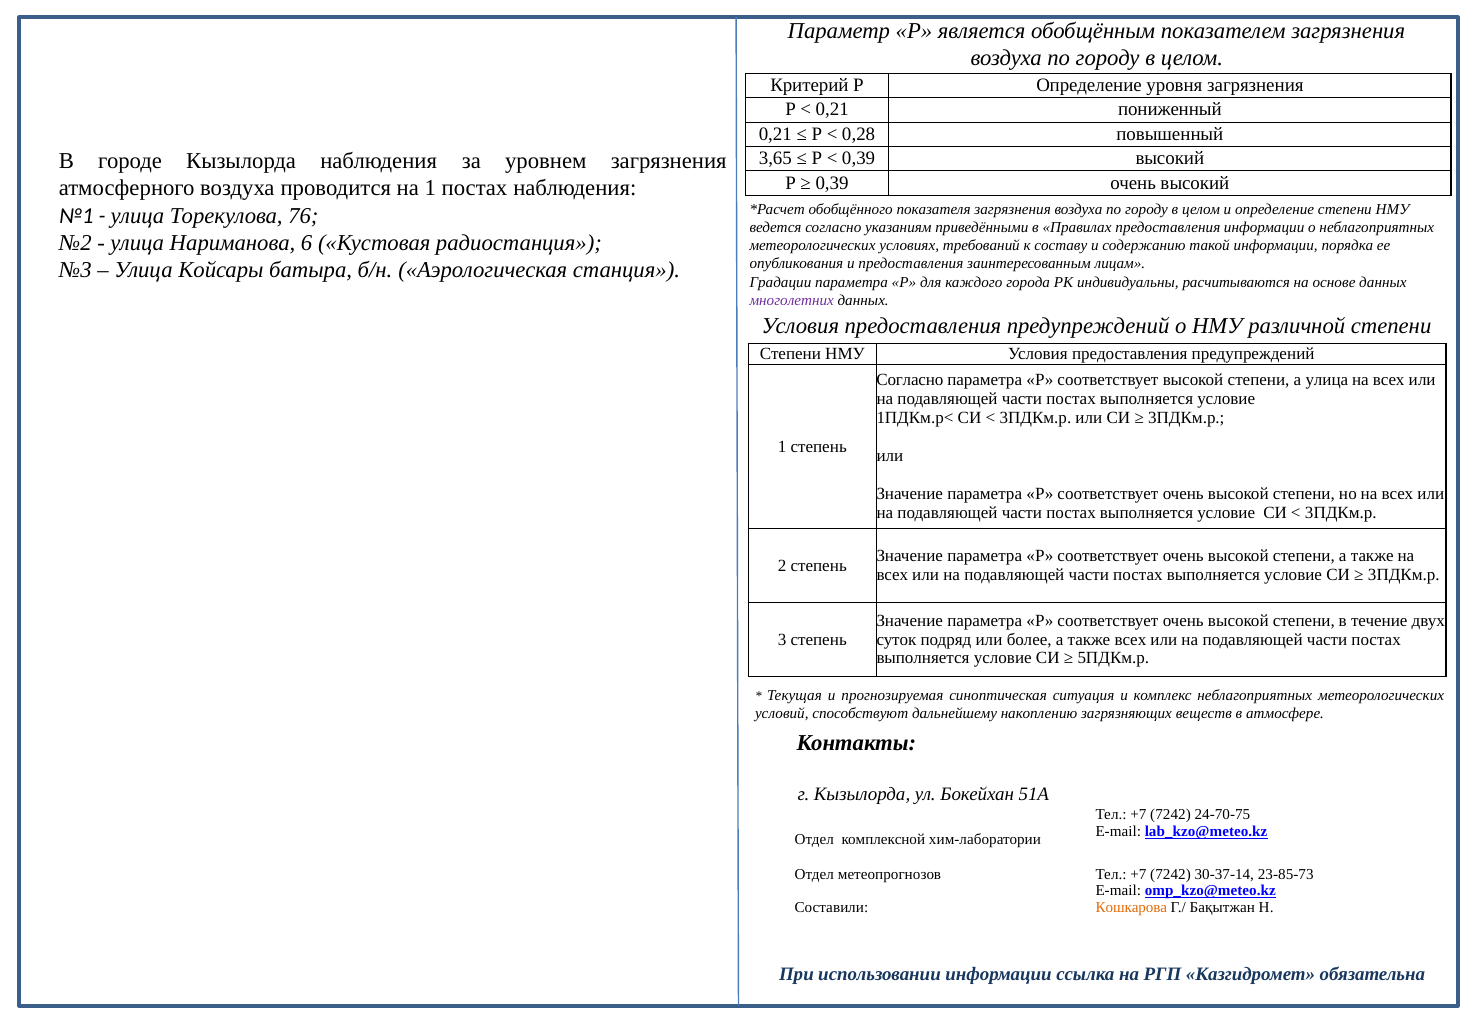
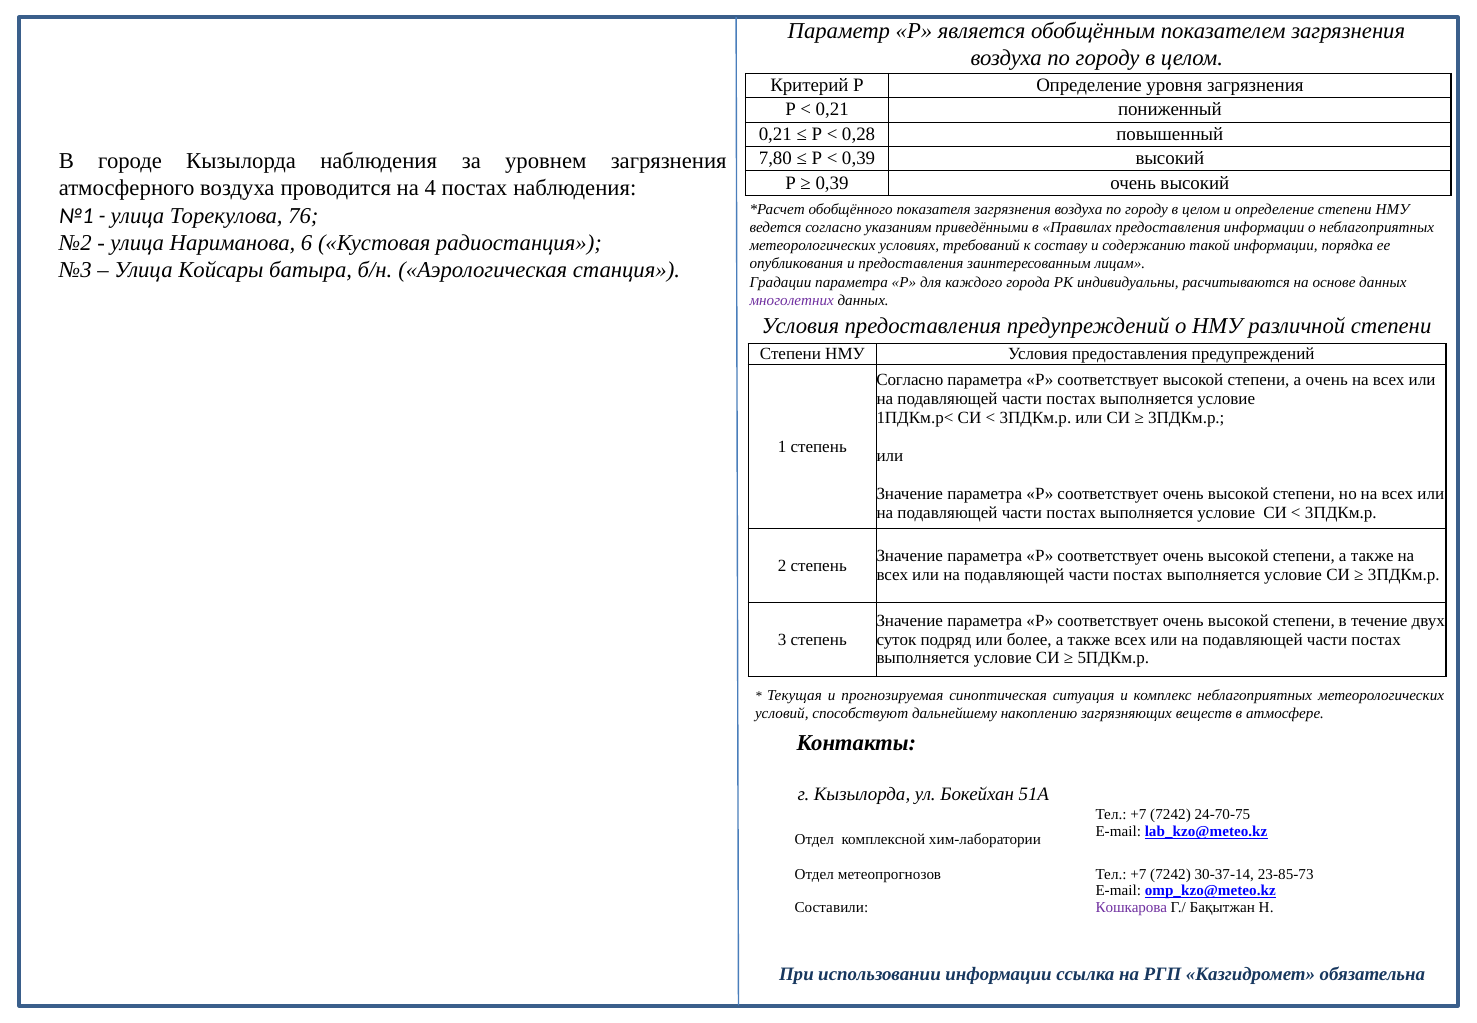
3,65: 3,65 -> 7,80
на 1: 1 -> 4
а улица: улица -> очень
Кошкарова colour: orange -> purple
